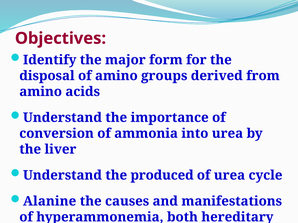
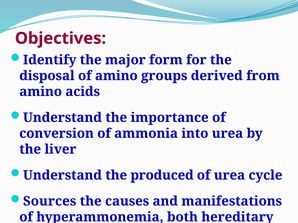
Alanine: Alanine -> Sources
